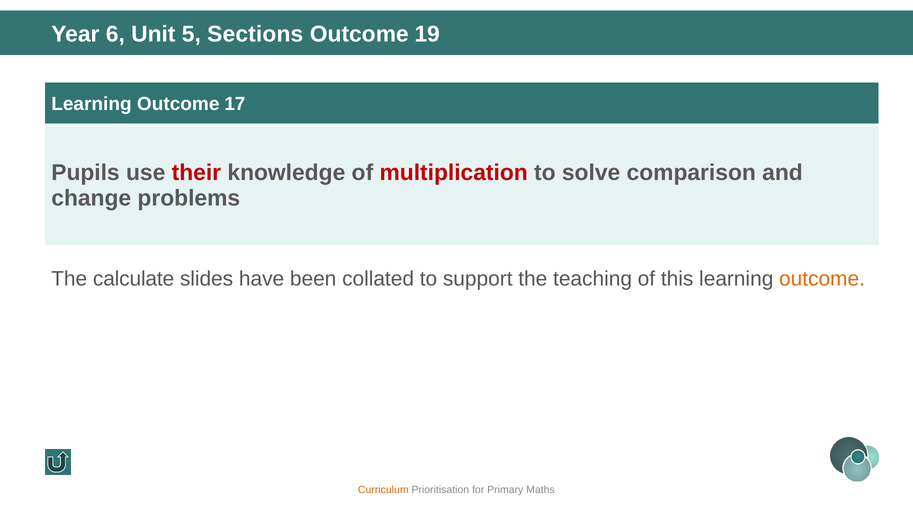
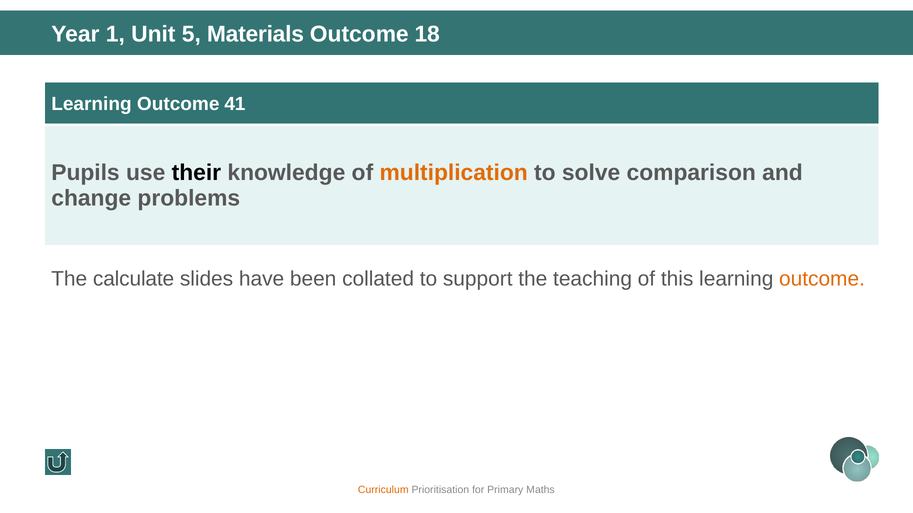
6: 6 -> 1
Sections: Sections -> Materials
19: 19 -> 18
17: 17 -> 41
their colour: red -> black
multiplication colour: red -> orange
